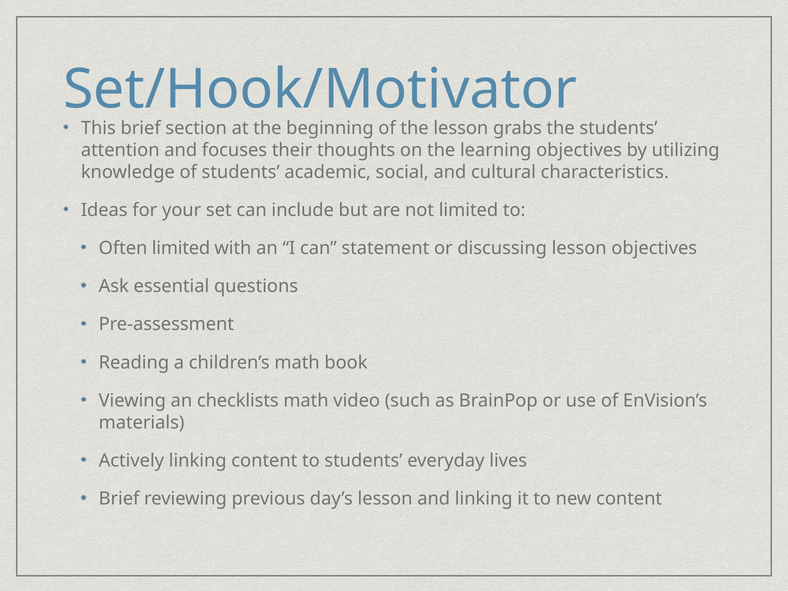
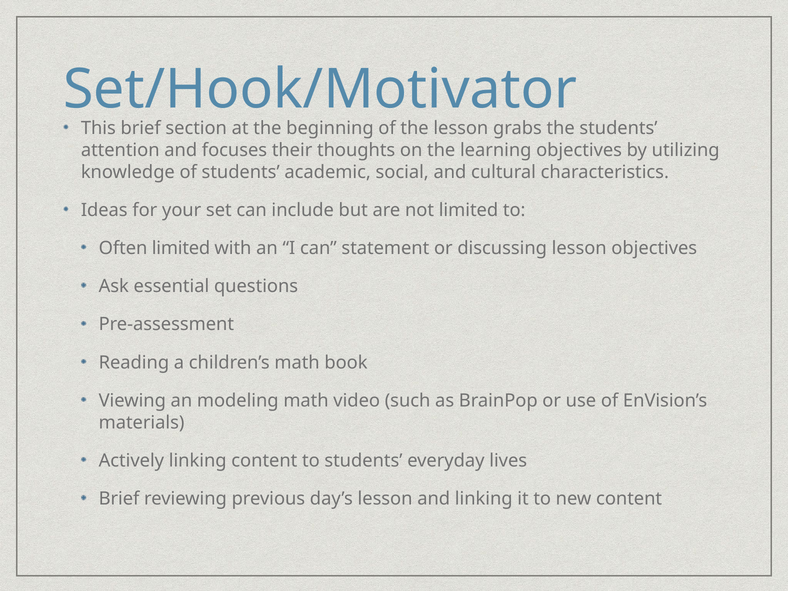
checklists: checklists -> modeling
